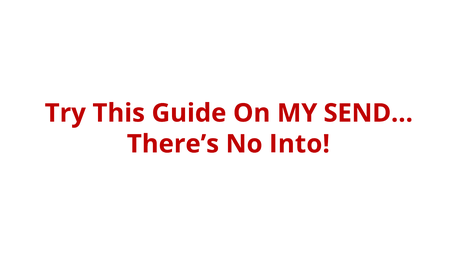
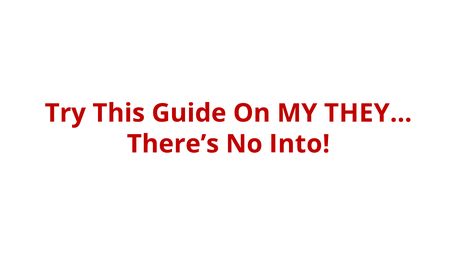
SEND…: SEND… -> THEY…
